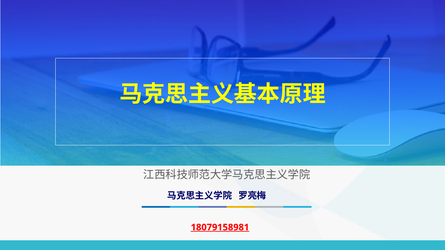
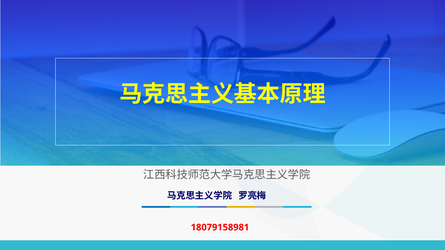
18079158981 underline: present -> none
